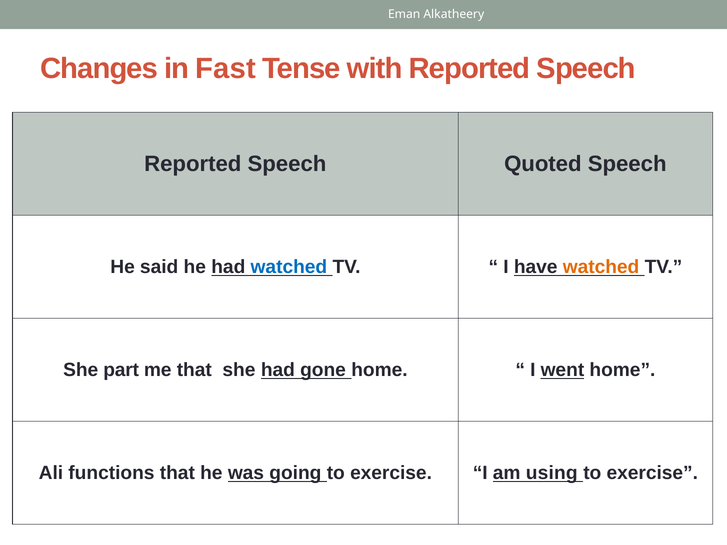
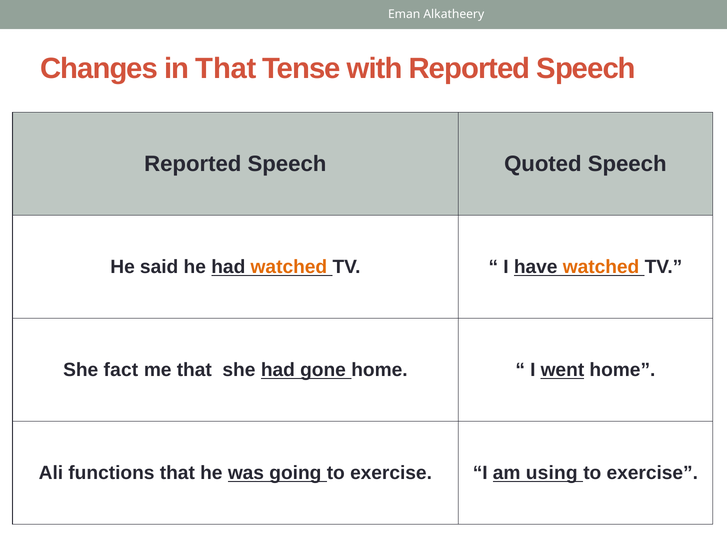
in Fast: Fast -> That
watched at (289, 267) colour: blue -> orange
part: part -> fact
